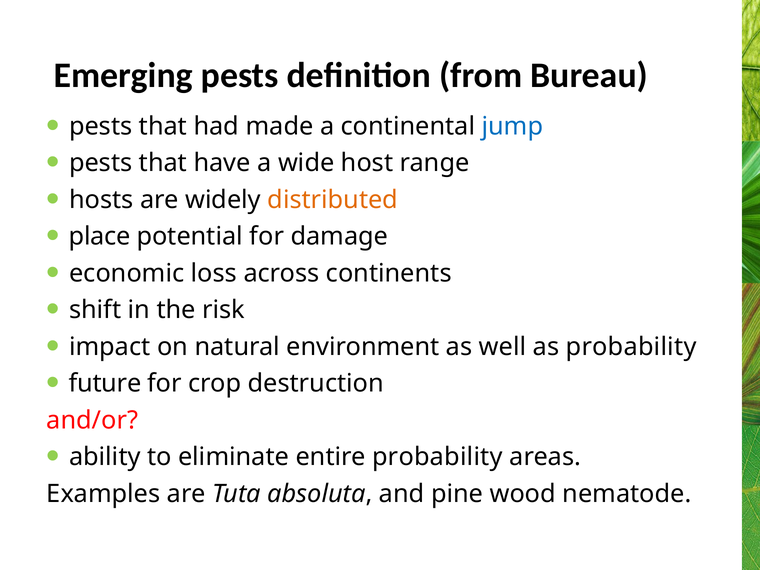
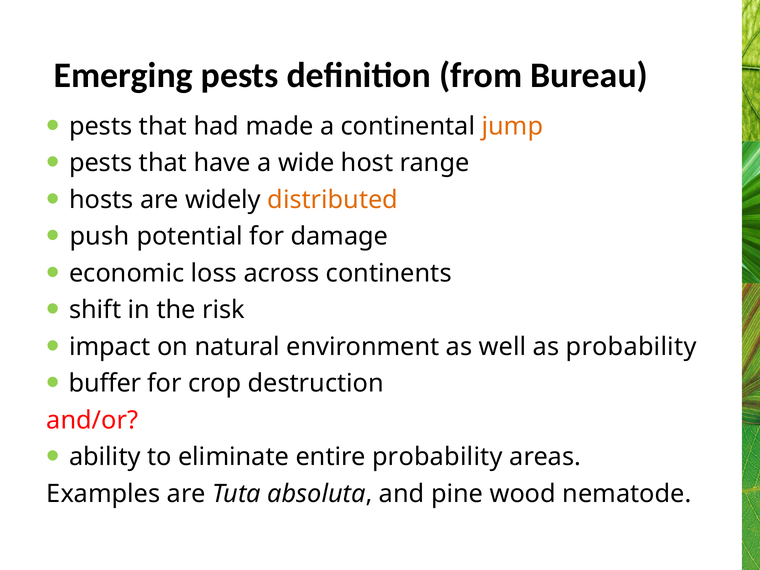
jump colour: blue -> orange
place: place -> push
future: future -> buffer
